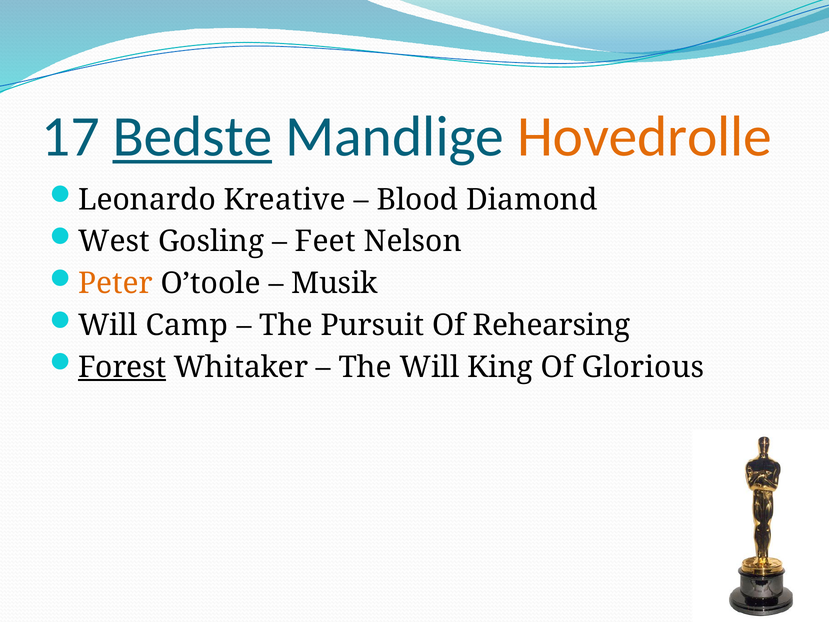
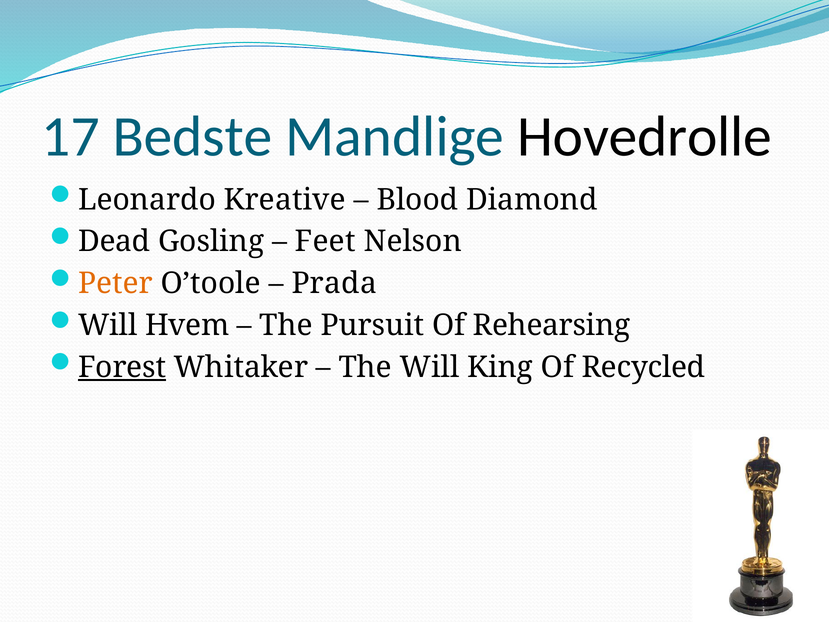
Bedste underline: present -> none
Hovedrolle colour: orange -> black
West: West -> Dead
Musik: Musik -> Prada
Camp: Camp -> Hvem
Glorious: Glorious -> Recycled
